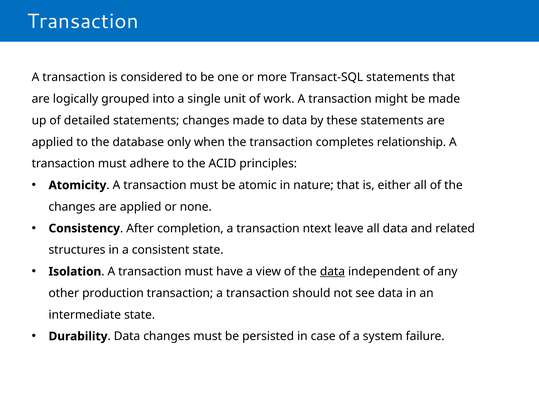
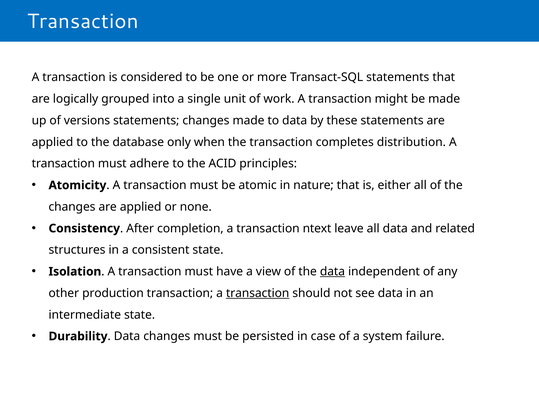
detailed: detailed -> versions
relationship: relationship -> distribution
transaction at (258, 293) underline: none -> present
